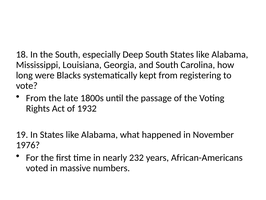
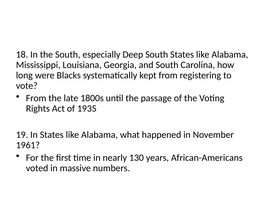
1932: 1932 -> 1935
1976: 1976 -> 1961
232: 232 -> 130
